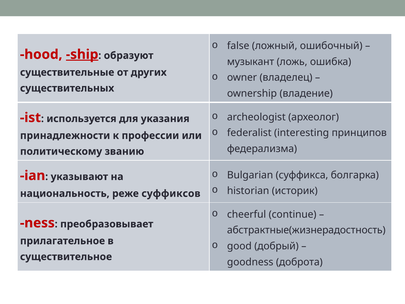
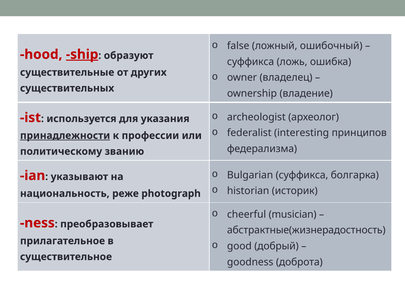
музыкант at (251, 62): музыкант -> суффикса
принадлежности underline: none -> present
суффиксов: суффиксов -> photograph
continue: continue -> musician
